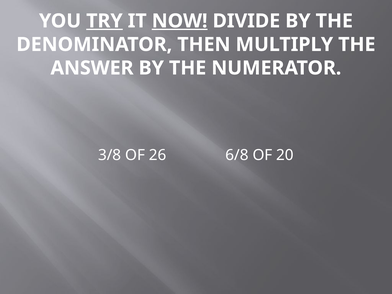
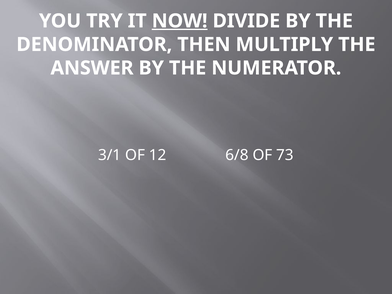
TRY underline: present -> none
3/8: 3/8 -> 3/1
26: 26 -> 12
20: 20 -> 73
